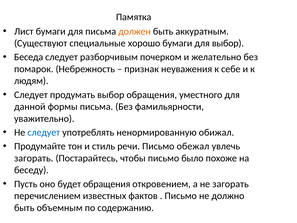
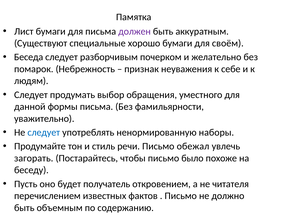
должен colour: orange -> purple
для выбор: выбор -> своём
обижал: обижал -> наборы
будет обращения: обращения -> получатель
не загорать: загорать -> читателя
